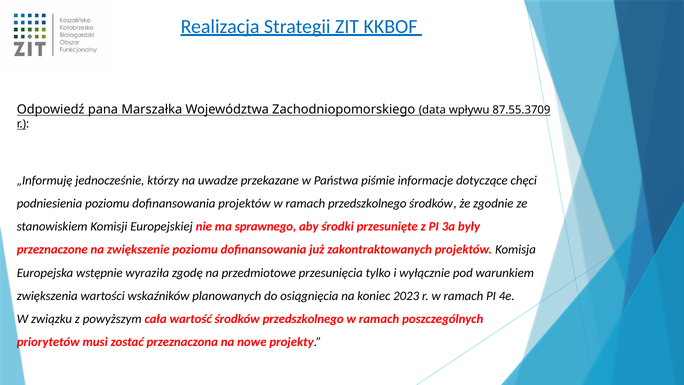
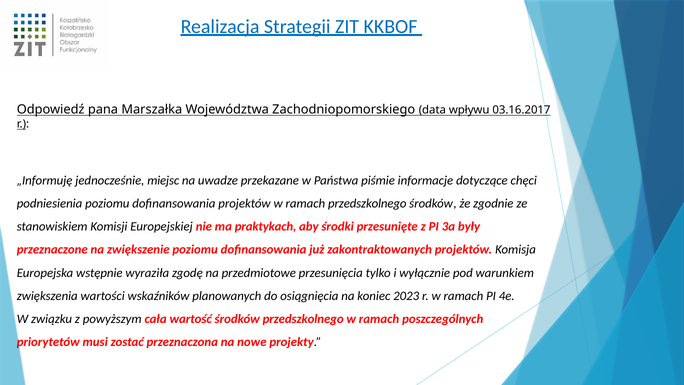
87.55.3709: 87.55.3709 -> 03.16.2017
którzy: którzy -> miejsc
sprawnego: sprawnego -> praktykach
